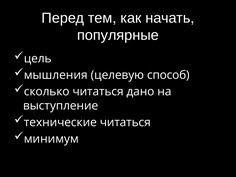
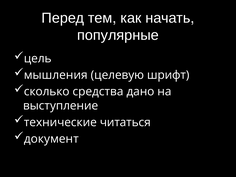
способ: способ -> шрифт
сколько читаться: читаться -> средства
минимум: минимум -> документ
